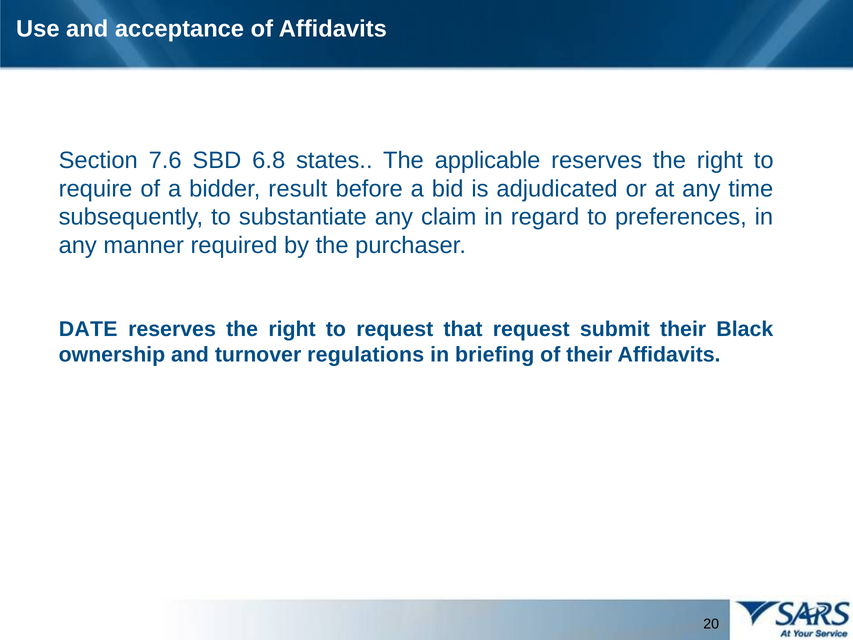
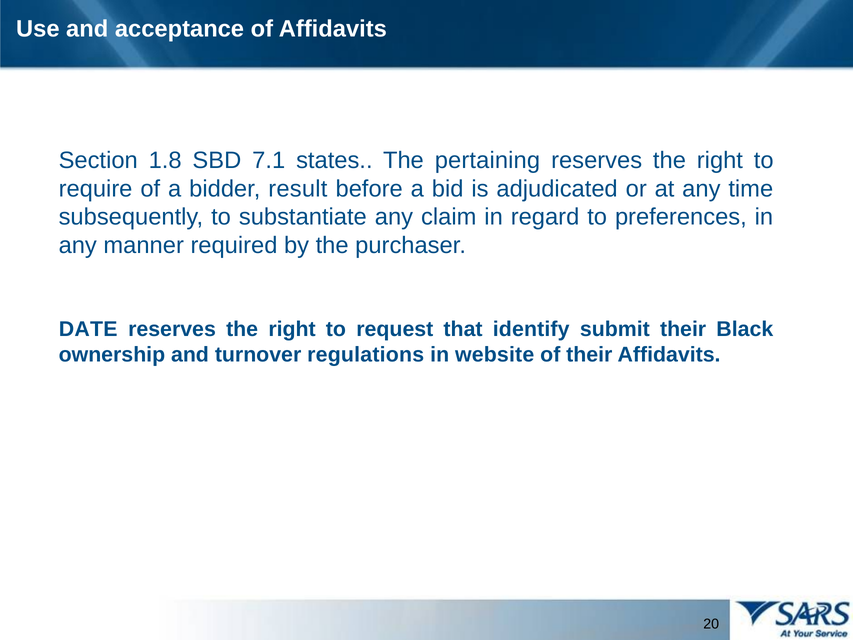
7.6: 7.6 -> 1.8
6.8: 6.8 -> 7.1
applicable: applicable -> pertaining
that request: request -> identify
briefing: briefing -> website
